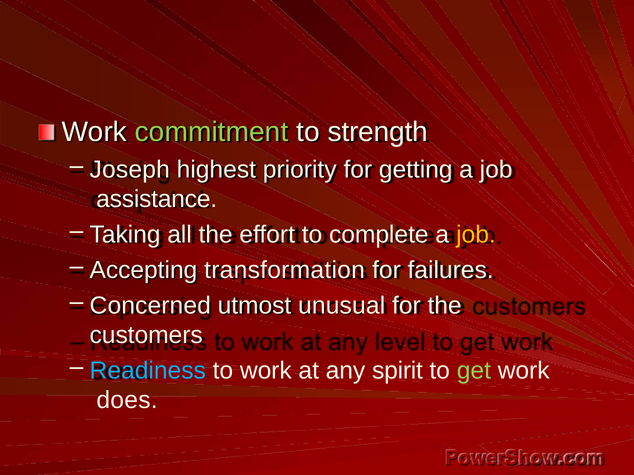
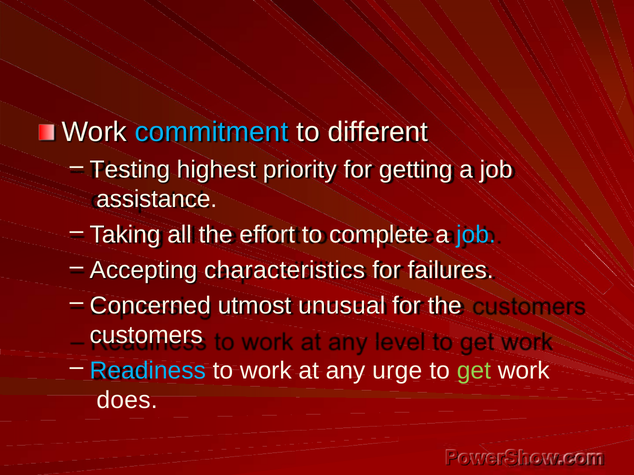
commitment colour: light green -> light blue
strength: strength -> different
Joseph: Joseph -> Testing
job at (476, 235) colour: yellow -> light blue
transformation: transformation -> characteristics
spirit: spirit -> urge
